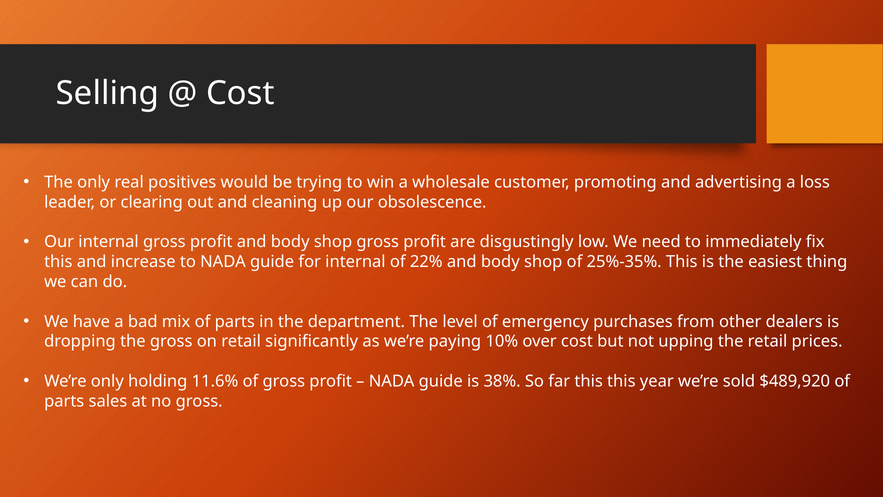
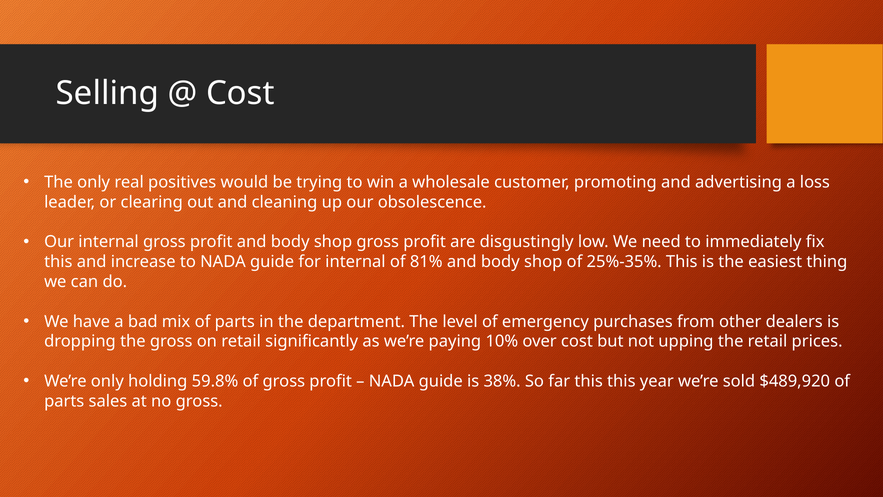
22%: 22% -> 81%
11.6%: 11.6% -> 59.8%
